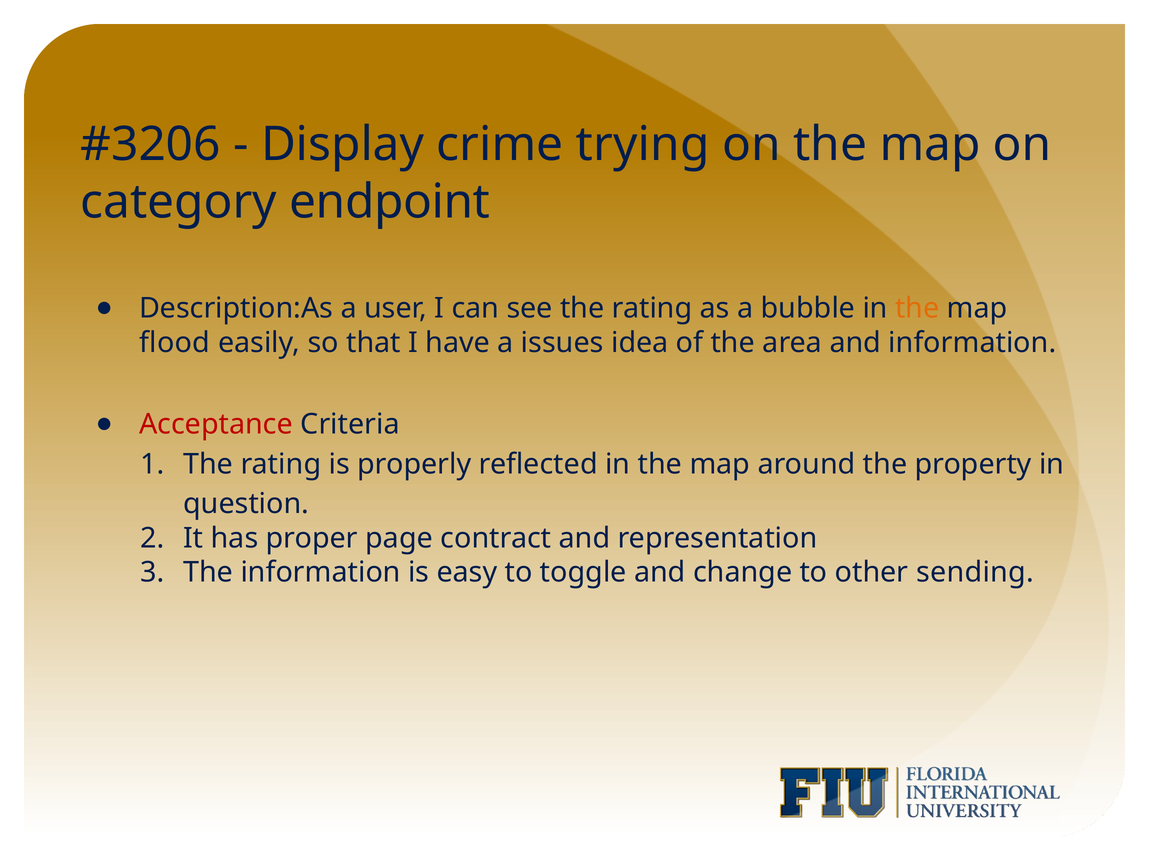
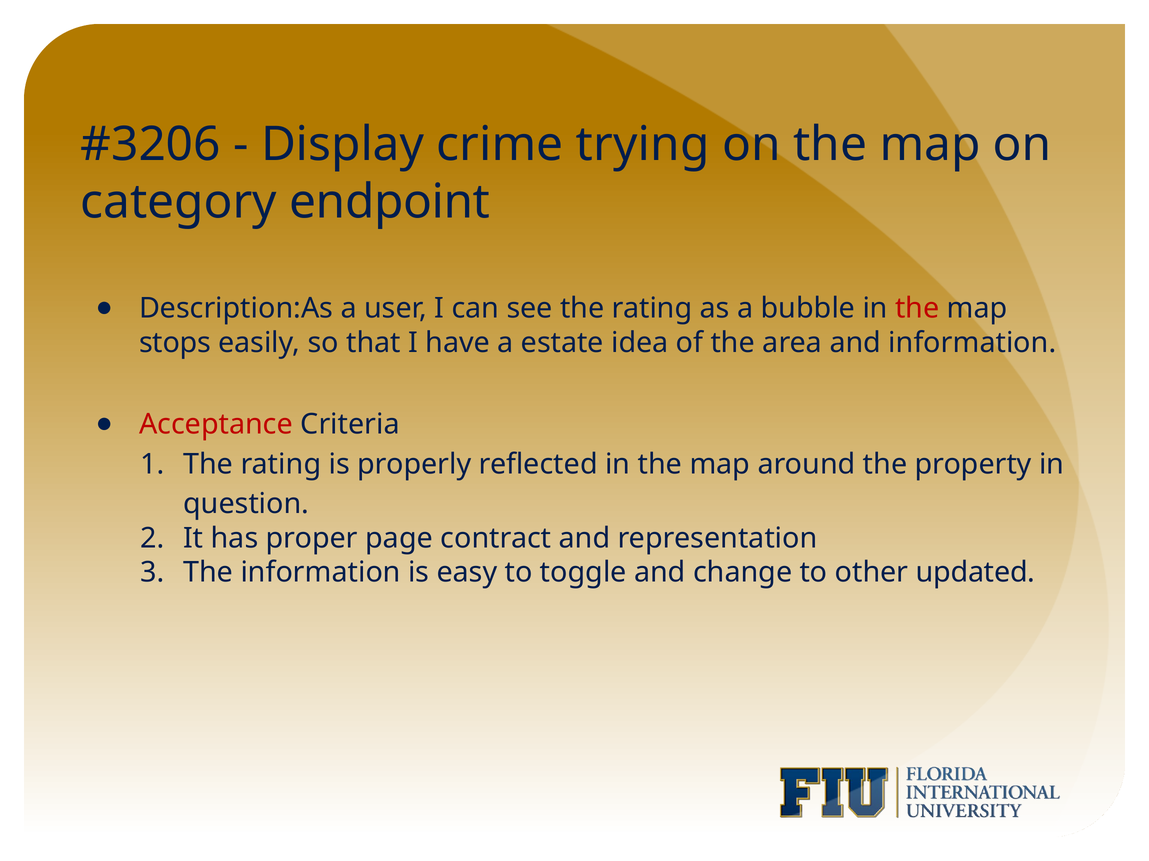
the at (917, 309) colour: orange -> red
flood: flood -> stops
issues: issues -> estate
sending: sending -> updated
